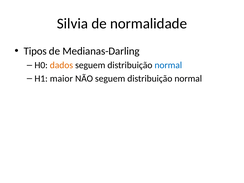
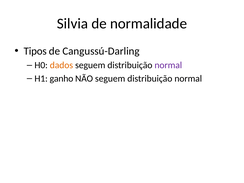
Medianas-Darling: Medianas-Darling -> Cangussú-Darling
normal at (168, 65) colour: blue -> purple
maior: maior -> ganho
